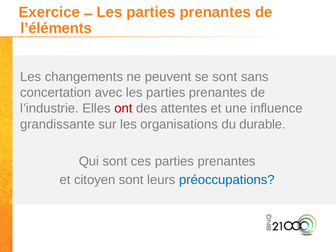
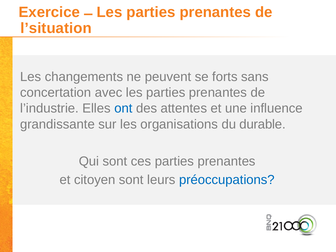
l’éléments: l’éléments -> l’situation
se sont: sont -> forts
ont colour: red -> blue
